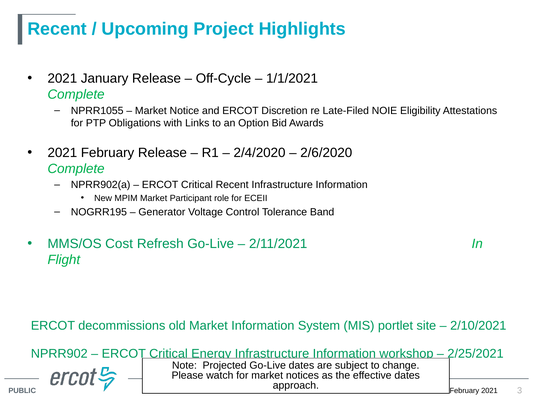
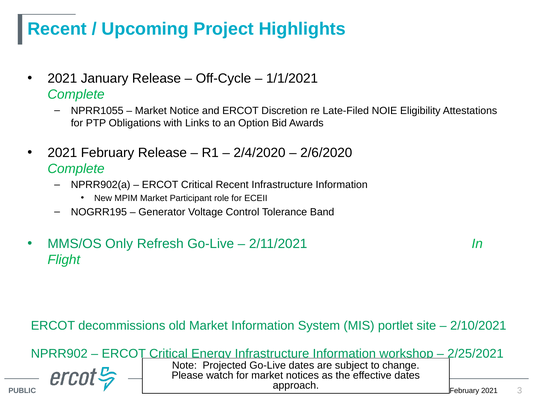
Cost: Cost -> Only
